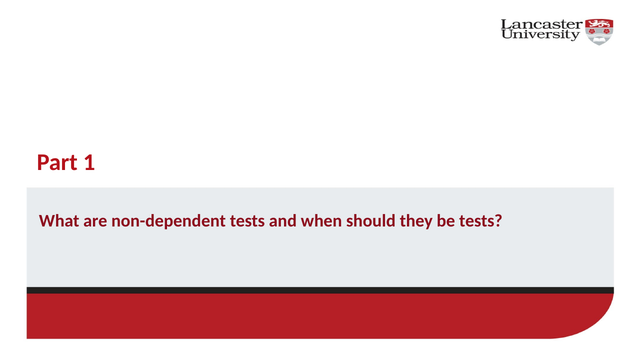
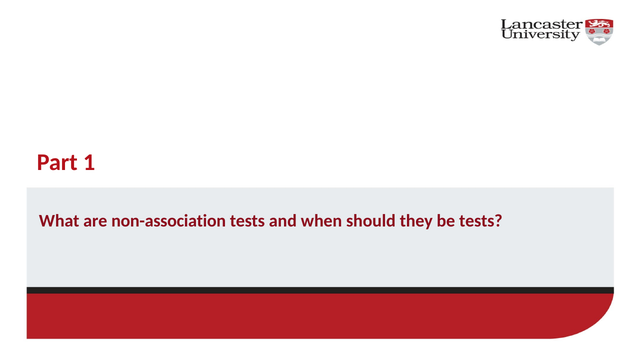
non-dependent: non-dependent -> non-association
